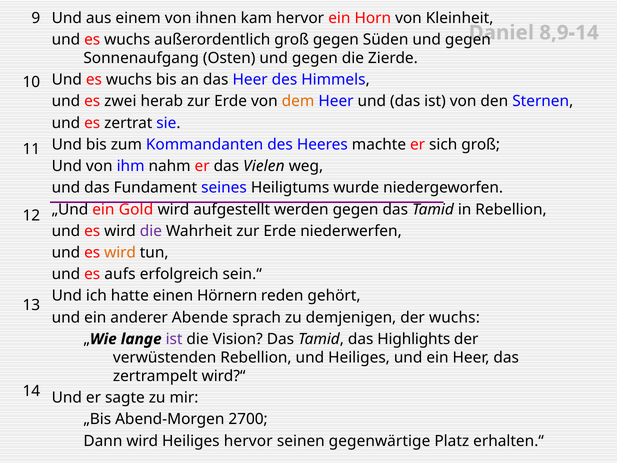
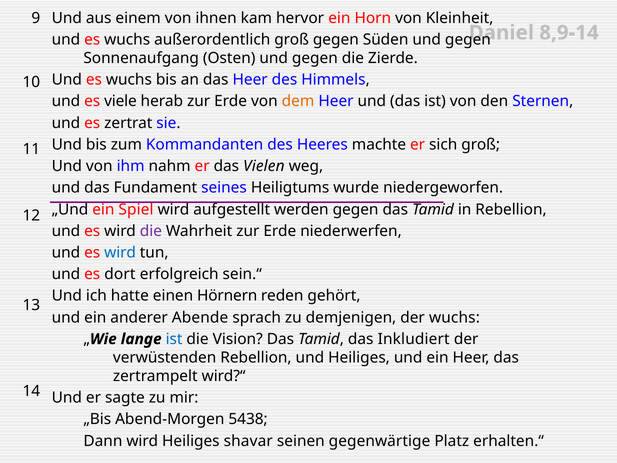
zwei: zwei -> viele
Gold: Gold -> Spiel
wird at (120, 252) colour: orange -> blue
aufs: aufs -> dort
ist at (174, 339) colour: purple -> blue
Highlights: Highlights -> Inkludiert
2700: 2700 -> 5438
Heiliges hervor: hervor -> shavar
